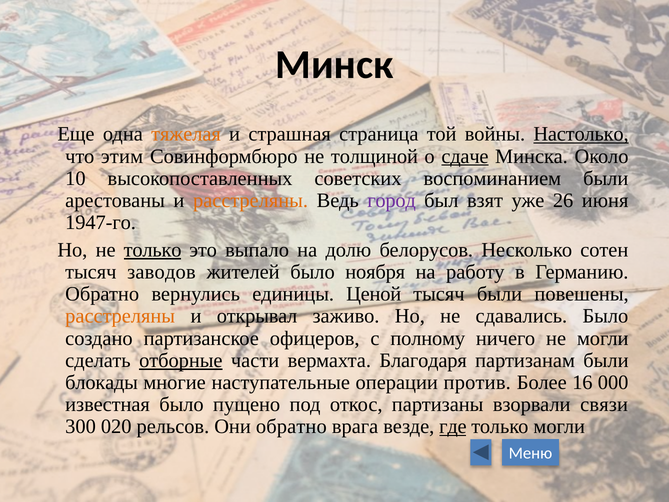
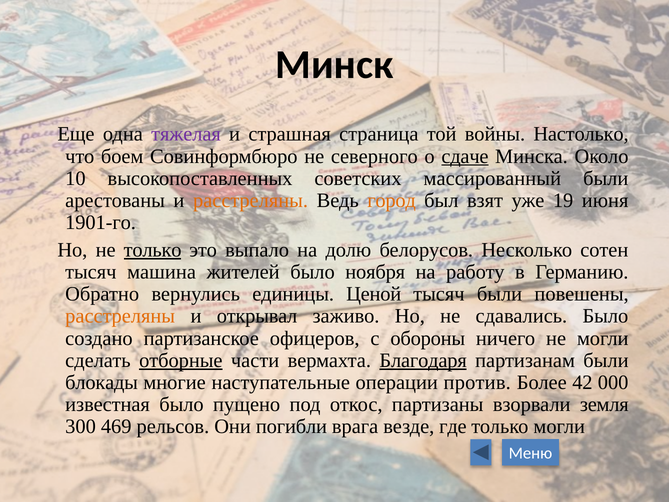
тяжелая colour: orange -> purple
Настолько underline: present -> none
этим: этим -> боем
толщиной: толщиной -> северного
воспоминанием: воспоминанием -> массированный
город colour: purple -> orange
26: 26 -> 19
1947-го: 1947-го -> 1901-го
заводов: заводов -> машина
полному: полному -> обороны
Благодаря underline: none -> present
16: 16 -> 42
связи: связи -> земля
020: 020 -> 469
Они обратно: обратно -> погибли
где underline: present -> none
